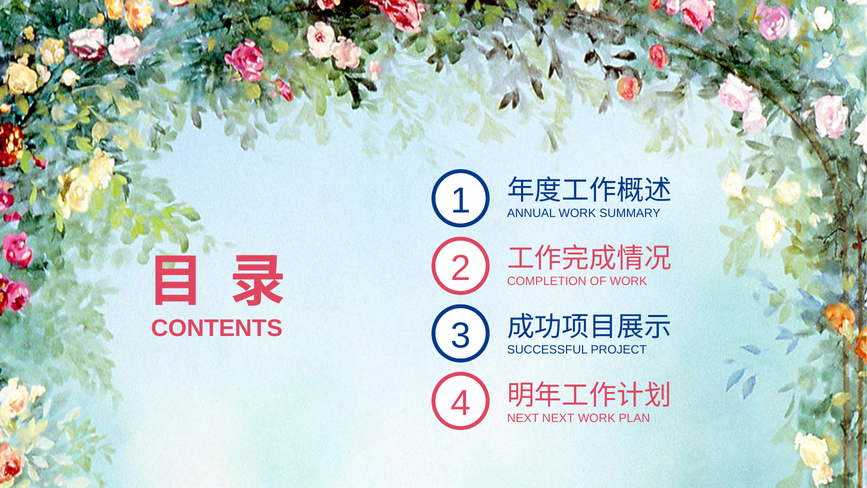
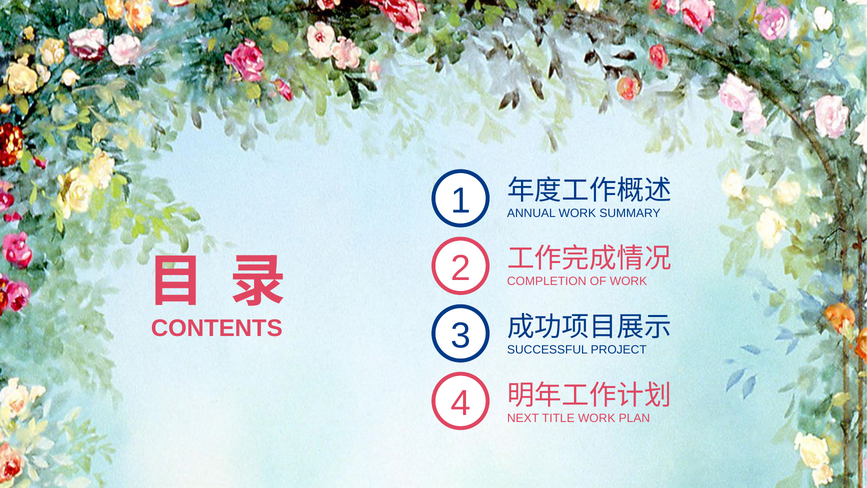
NEXT NEXT: NEXT -> TITLE
